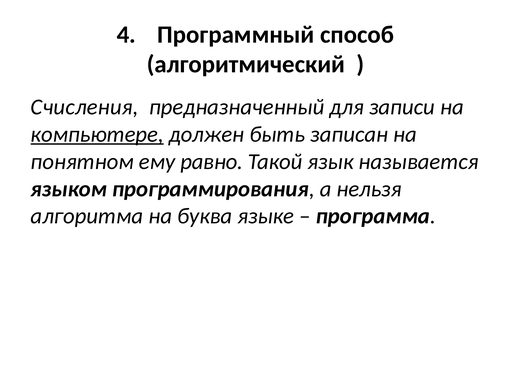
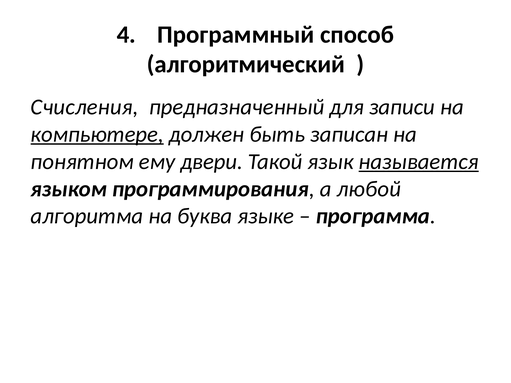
равно: равно -> двери
называется underline: none -> present
нельзя: нельзя -> любой
